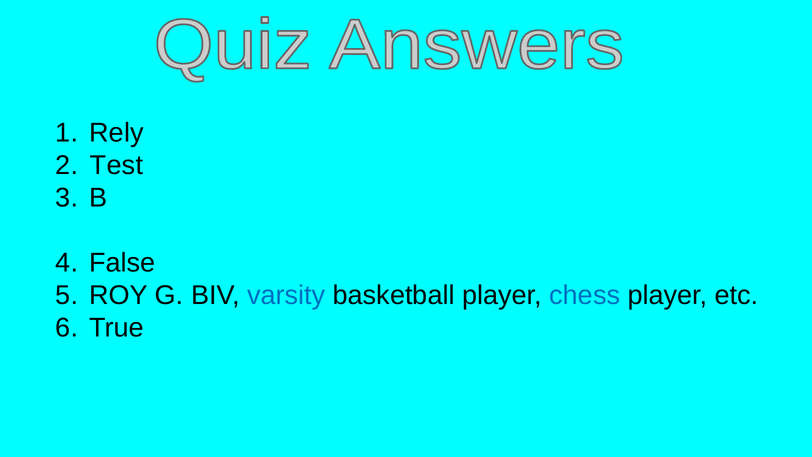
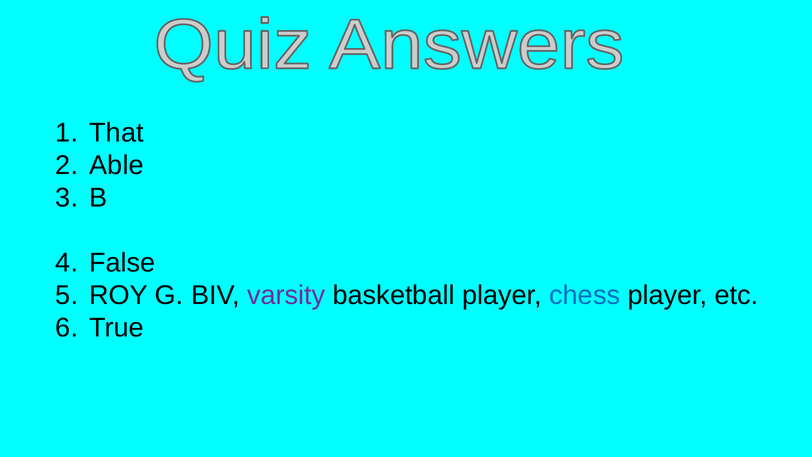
Rely: Rely -> That
Test: Test -> Able
varsity colour: blue -> purple
